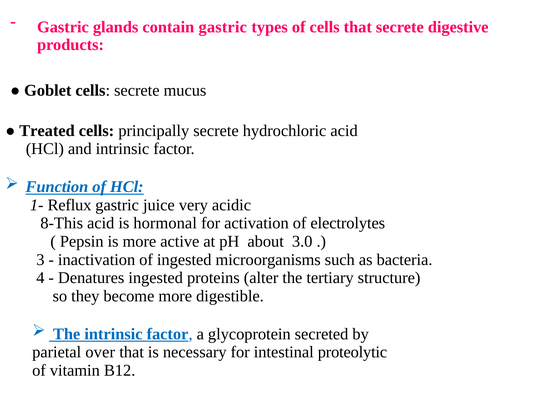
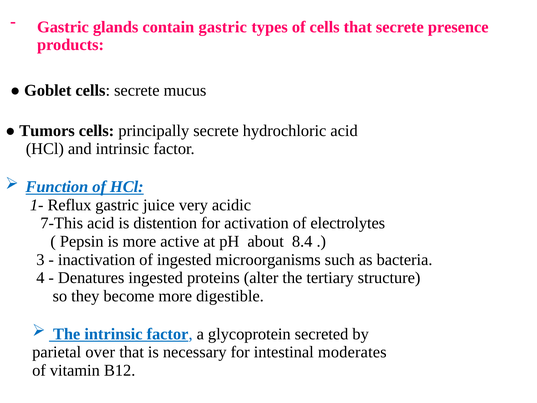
digestive: digestive -> presence
Treated: Treated -> Tumors
8-This: 8-This -> 7-This
hormonal: hormonal -> distention
3.0: 3.0 -> 8.4
proteolytic: proteolytic -> moderates
